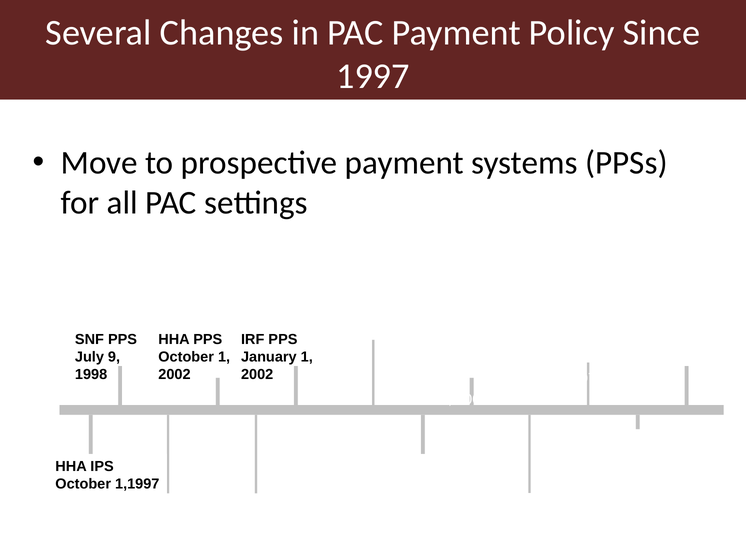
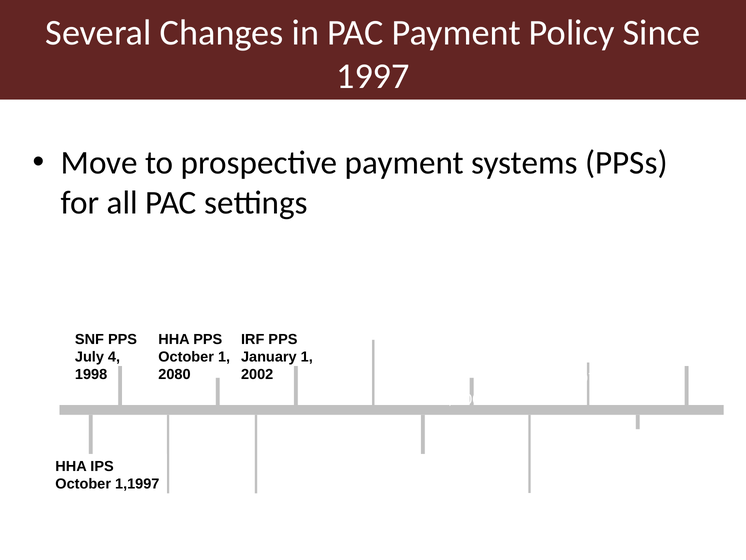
July 9: 9 -> 4
2002 at (174, 374): 2002 -> 2080
